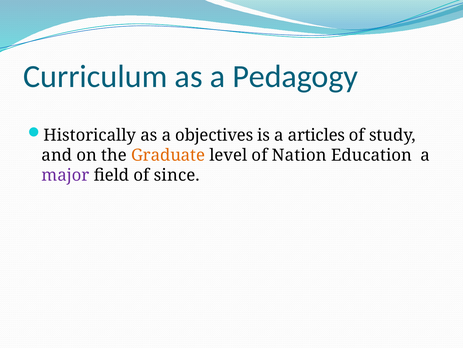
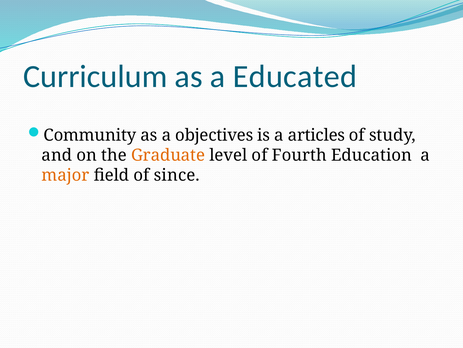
Pedagogy: Pedagogy -> Educated
Historically: Historically -> Community
Nation: Nation -> Fourth
major colour: purple -> orange
